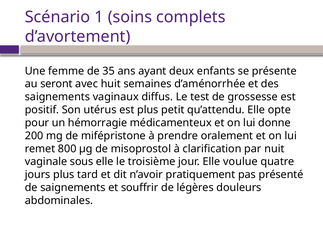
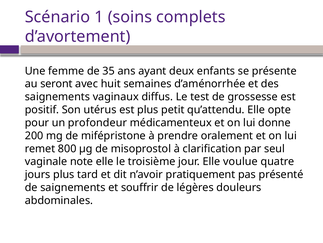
hémorragie: hémorragie -> profondeur
nuit: nuit -> seul
sous: sous -> note
